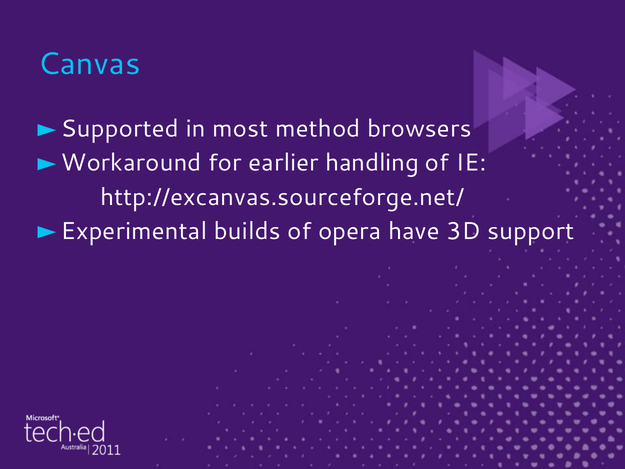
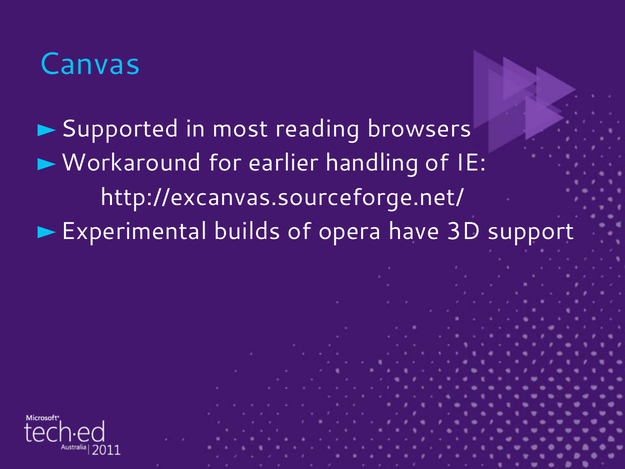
method: method -> reading
